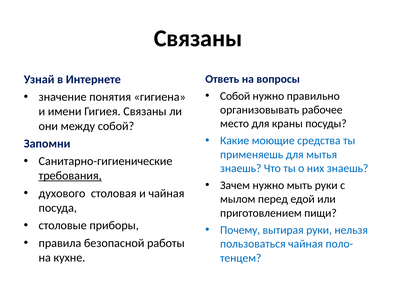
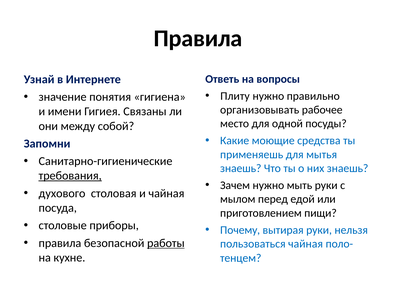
Связаны at (198, 38): Связаны -> Правила
Собой at (235, 96): Собой -> Плиту
краны: краны -> одной
работы underline: none -> present
